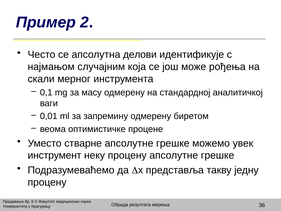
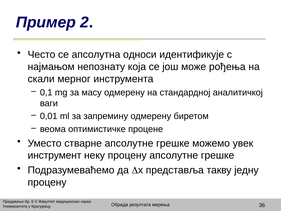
делови: делови -> односи
случајним: случајним -> непознату
